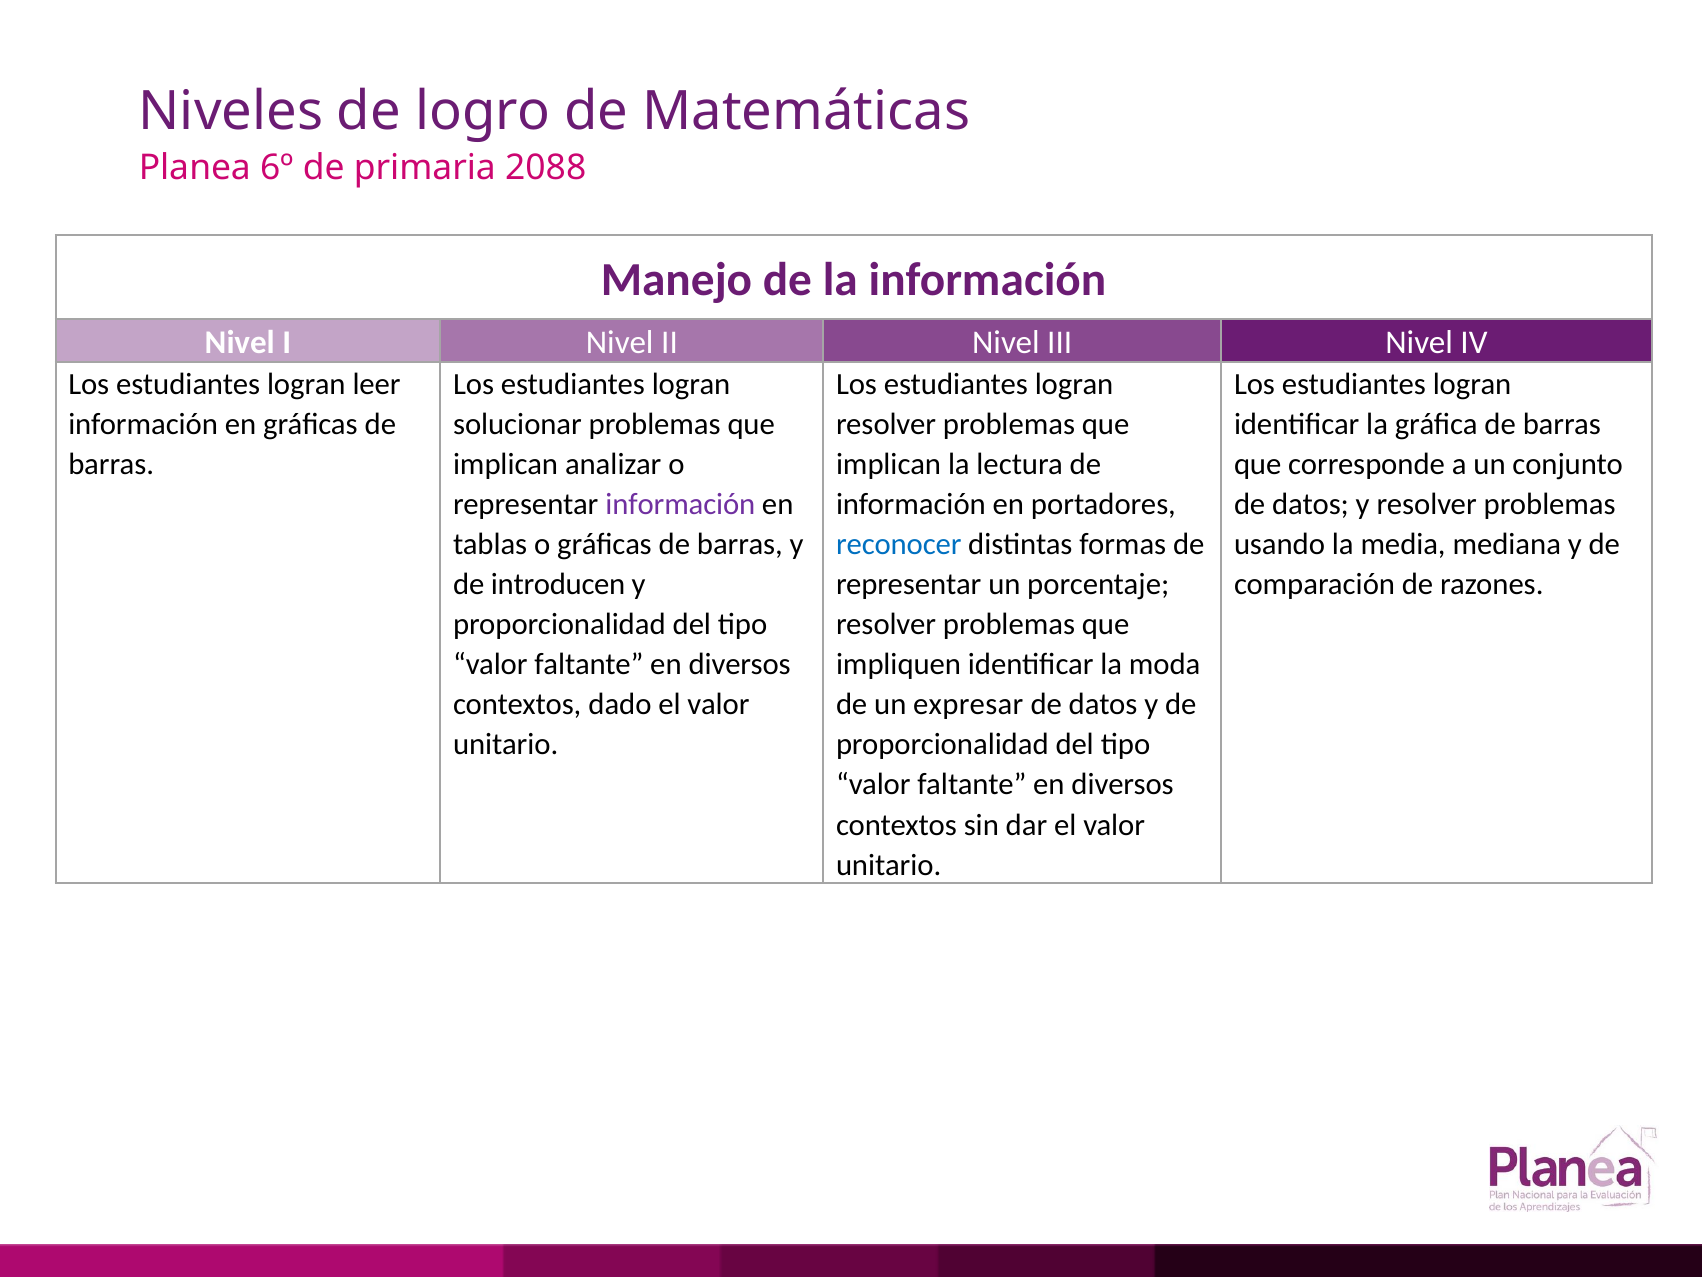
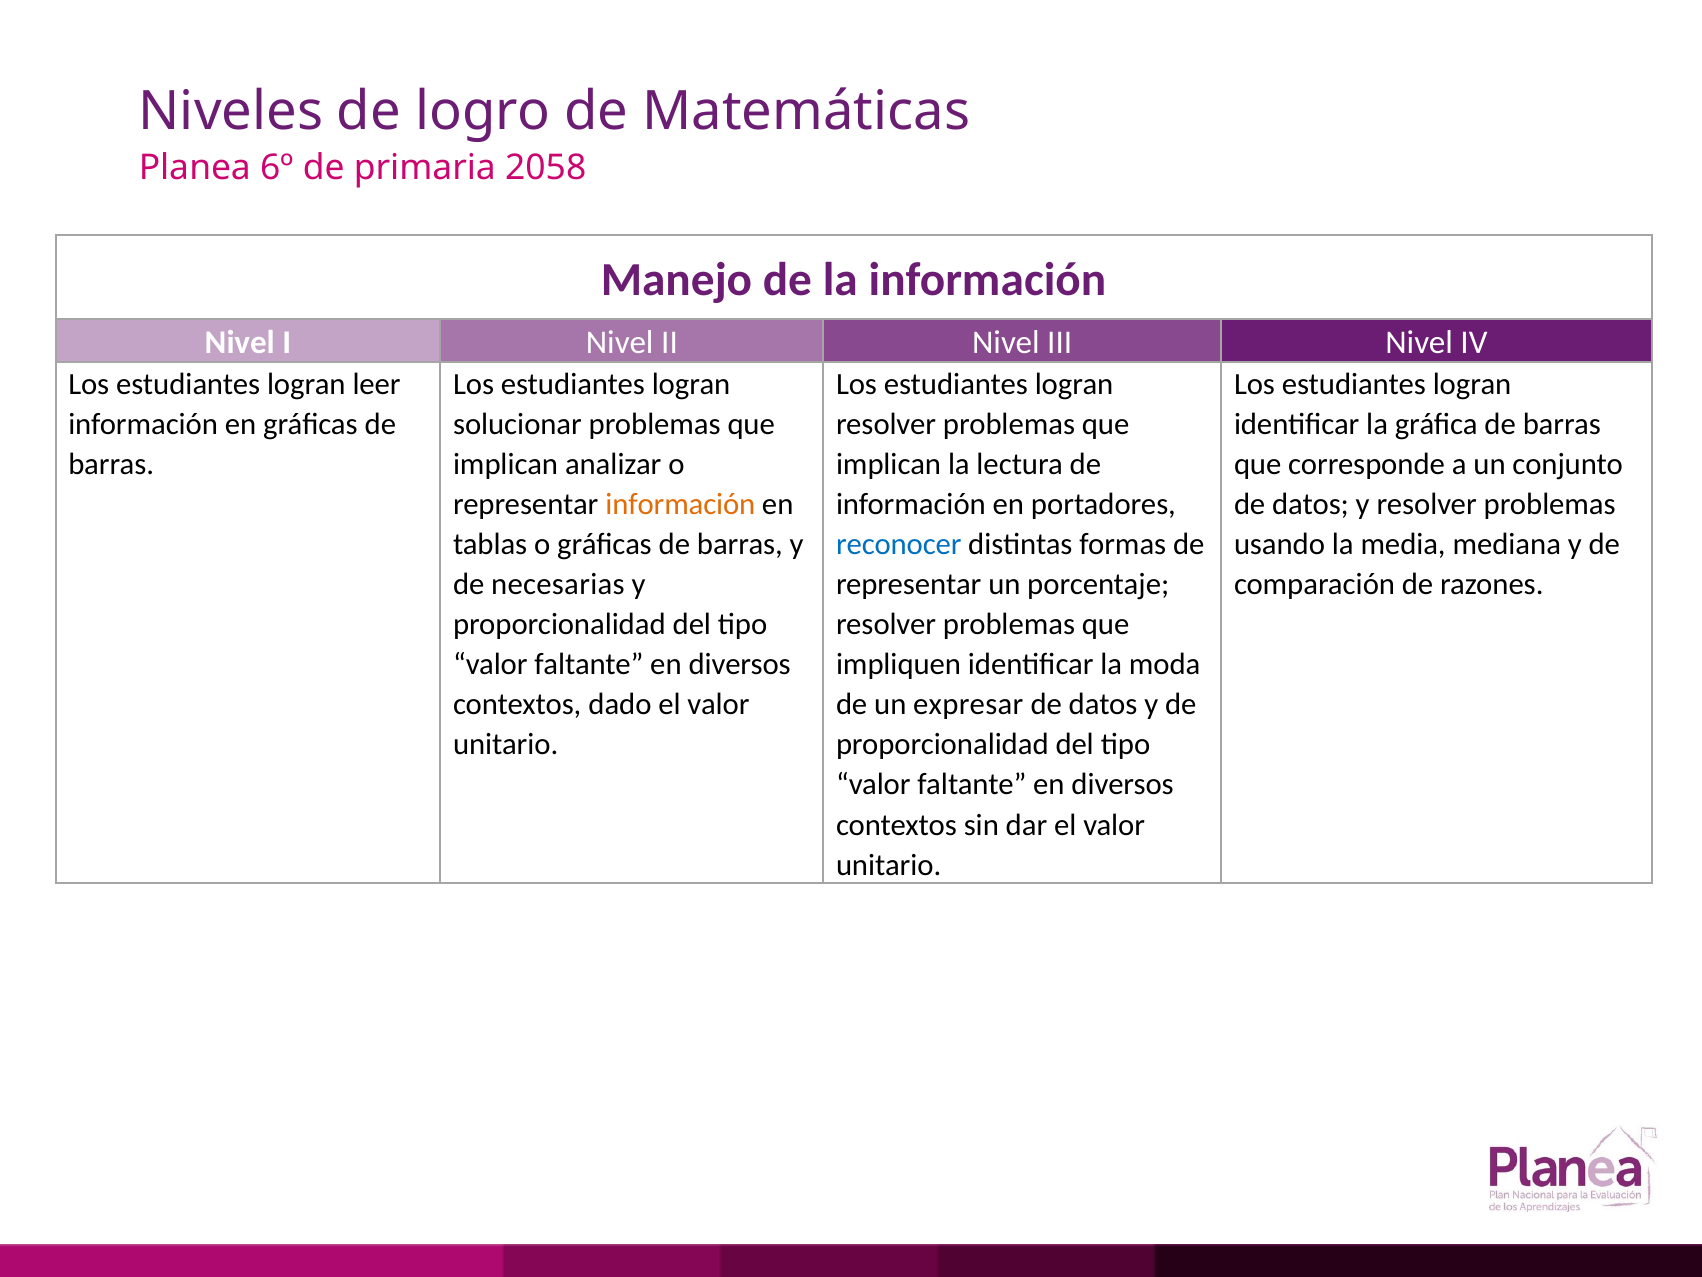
2088: 2088 -> 2058
información at (680, 504) colour: purple -> orange
introducen: introducen -> necesarias
